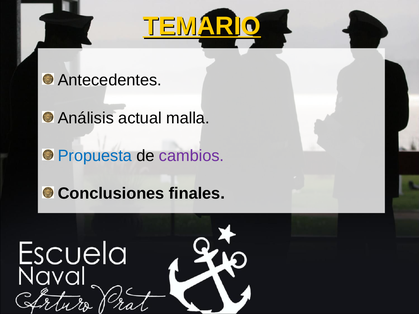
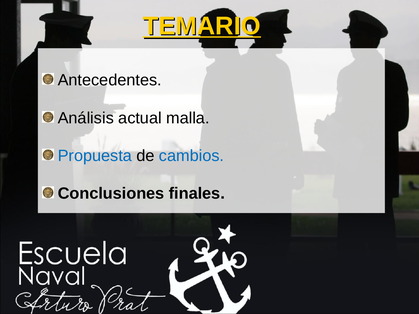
cambios colour: purple -> blue
